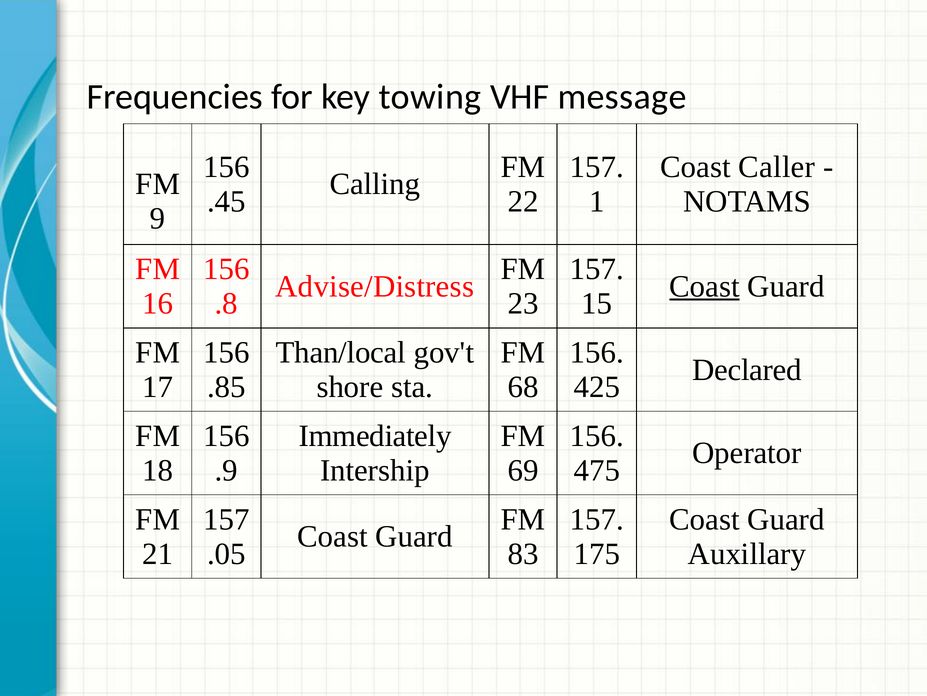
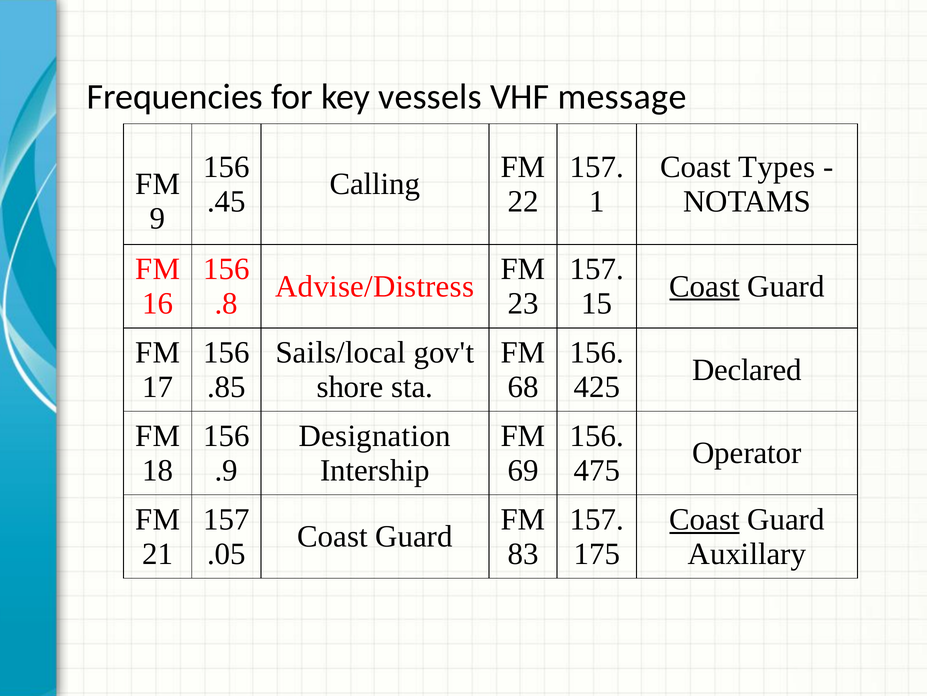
towing: towing -> vessels
Caller: Caller -> Types
Than/local: Than/local -> Sails/local
Immediately: Immediately -> Designation
Coast at (704, 519) underline: none -> present
